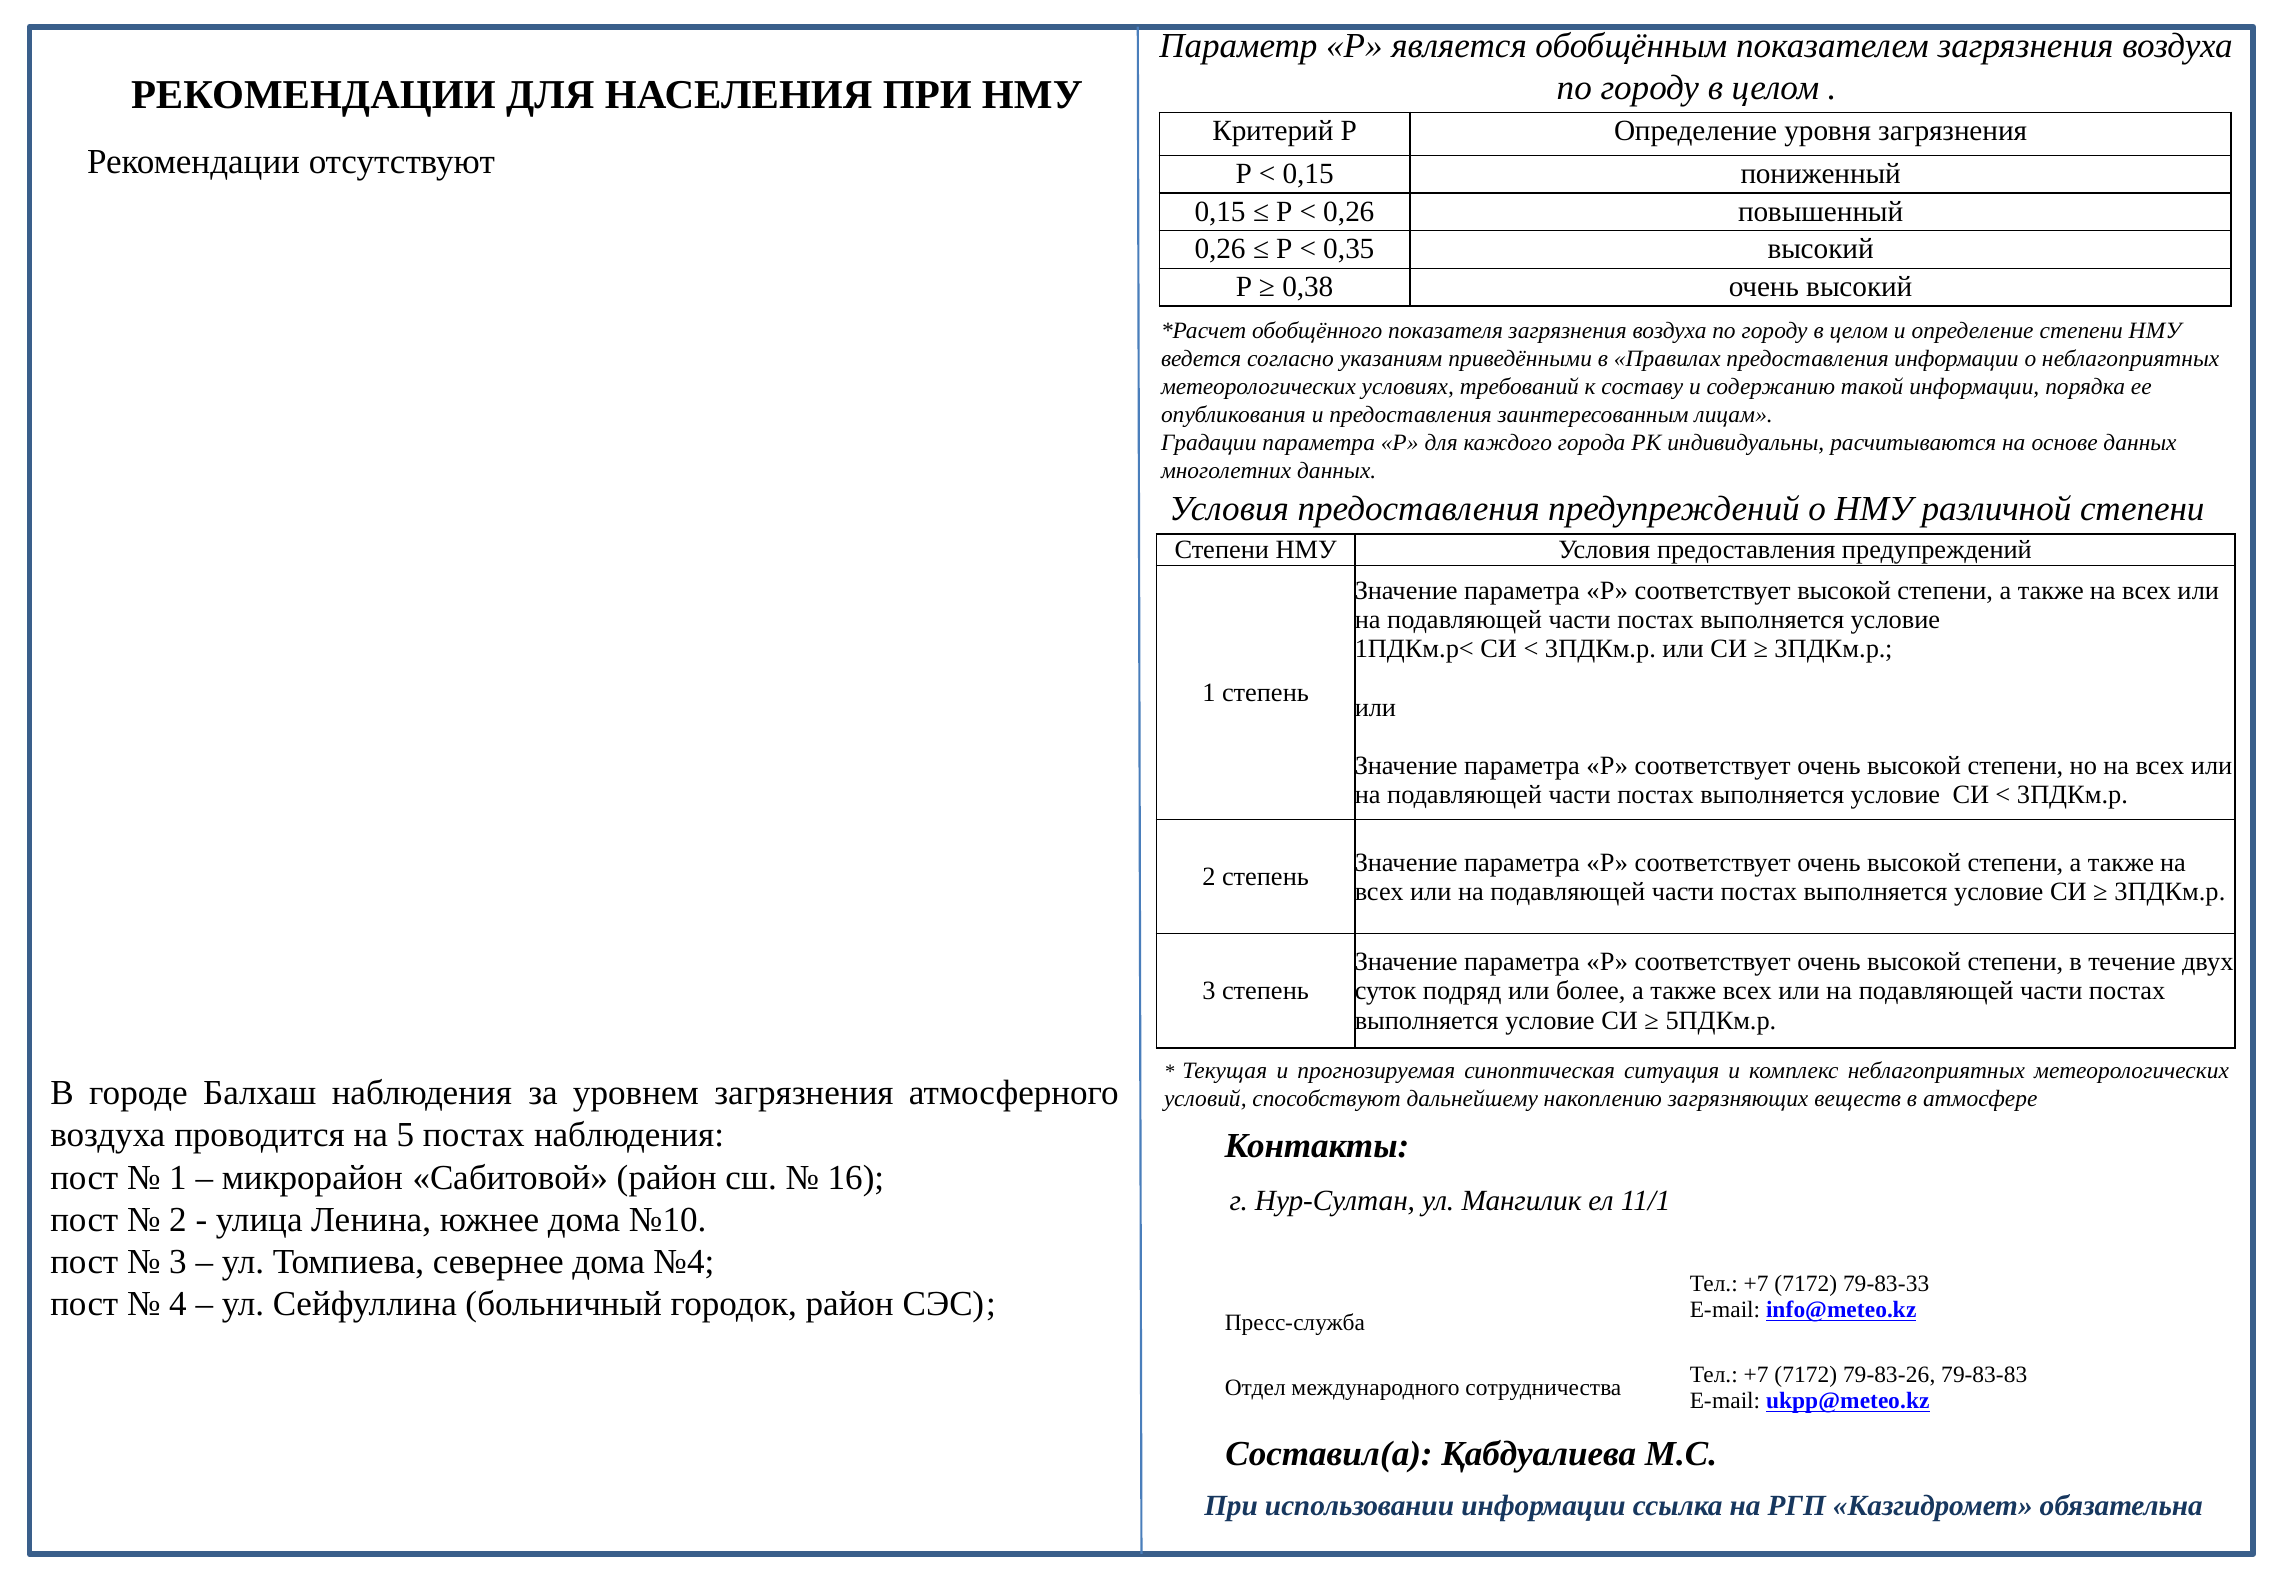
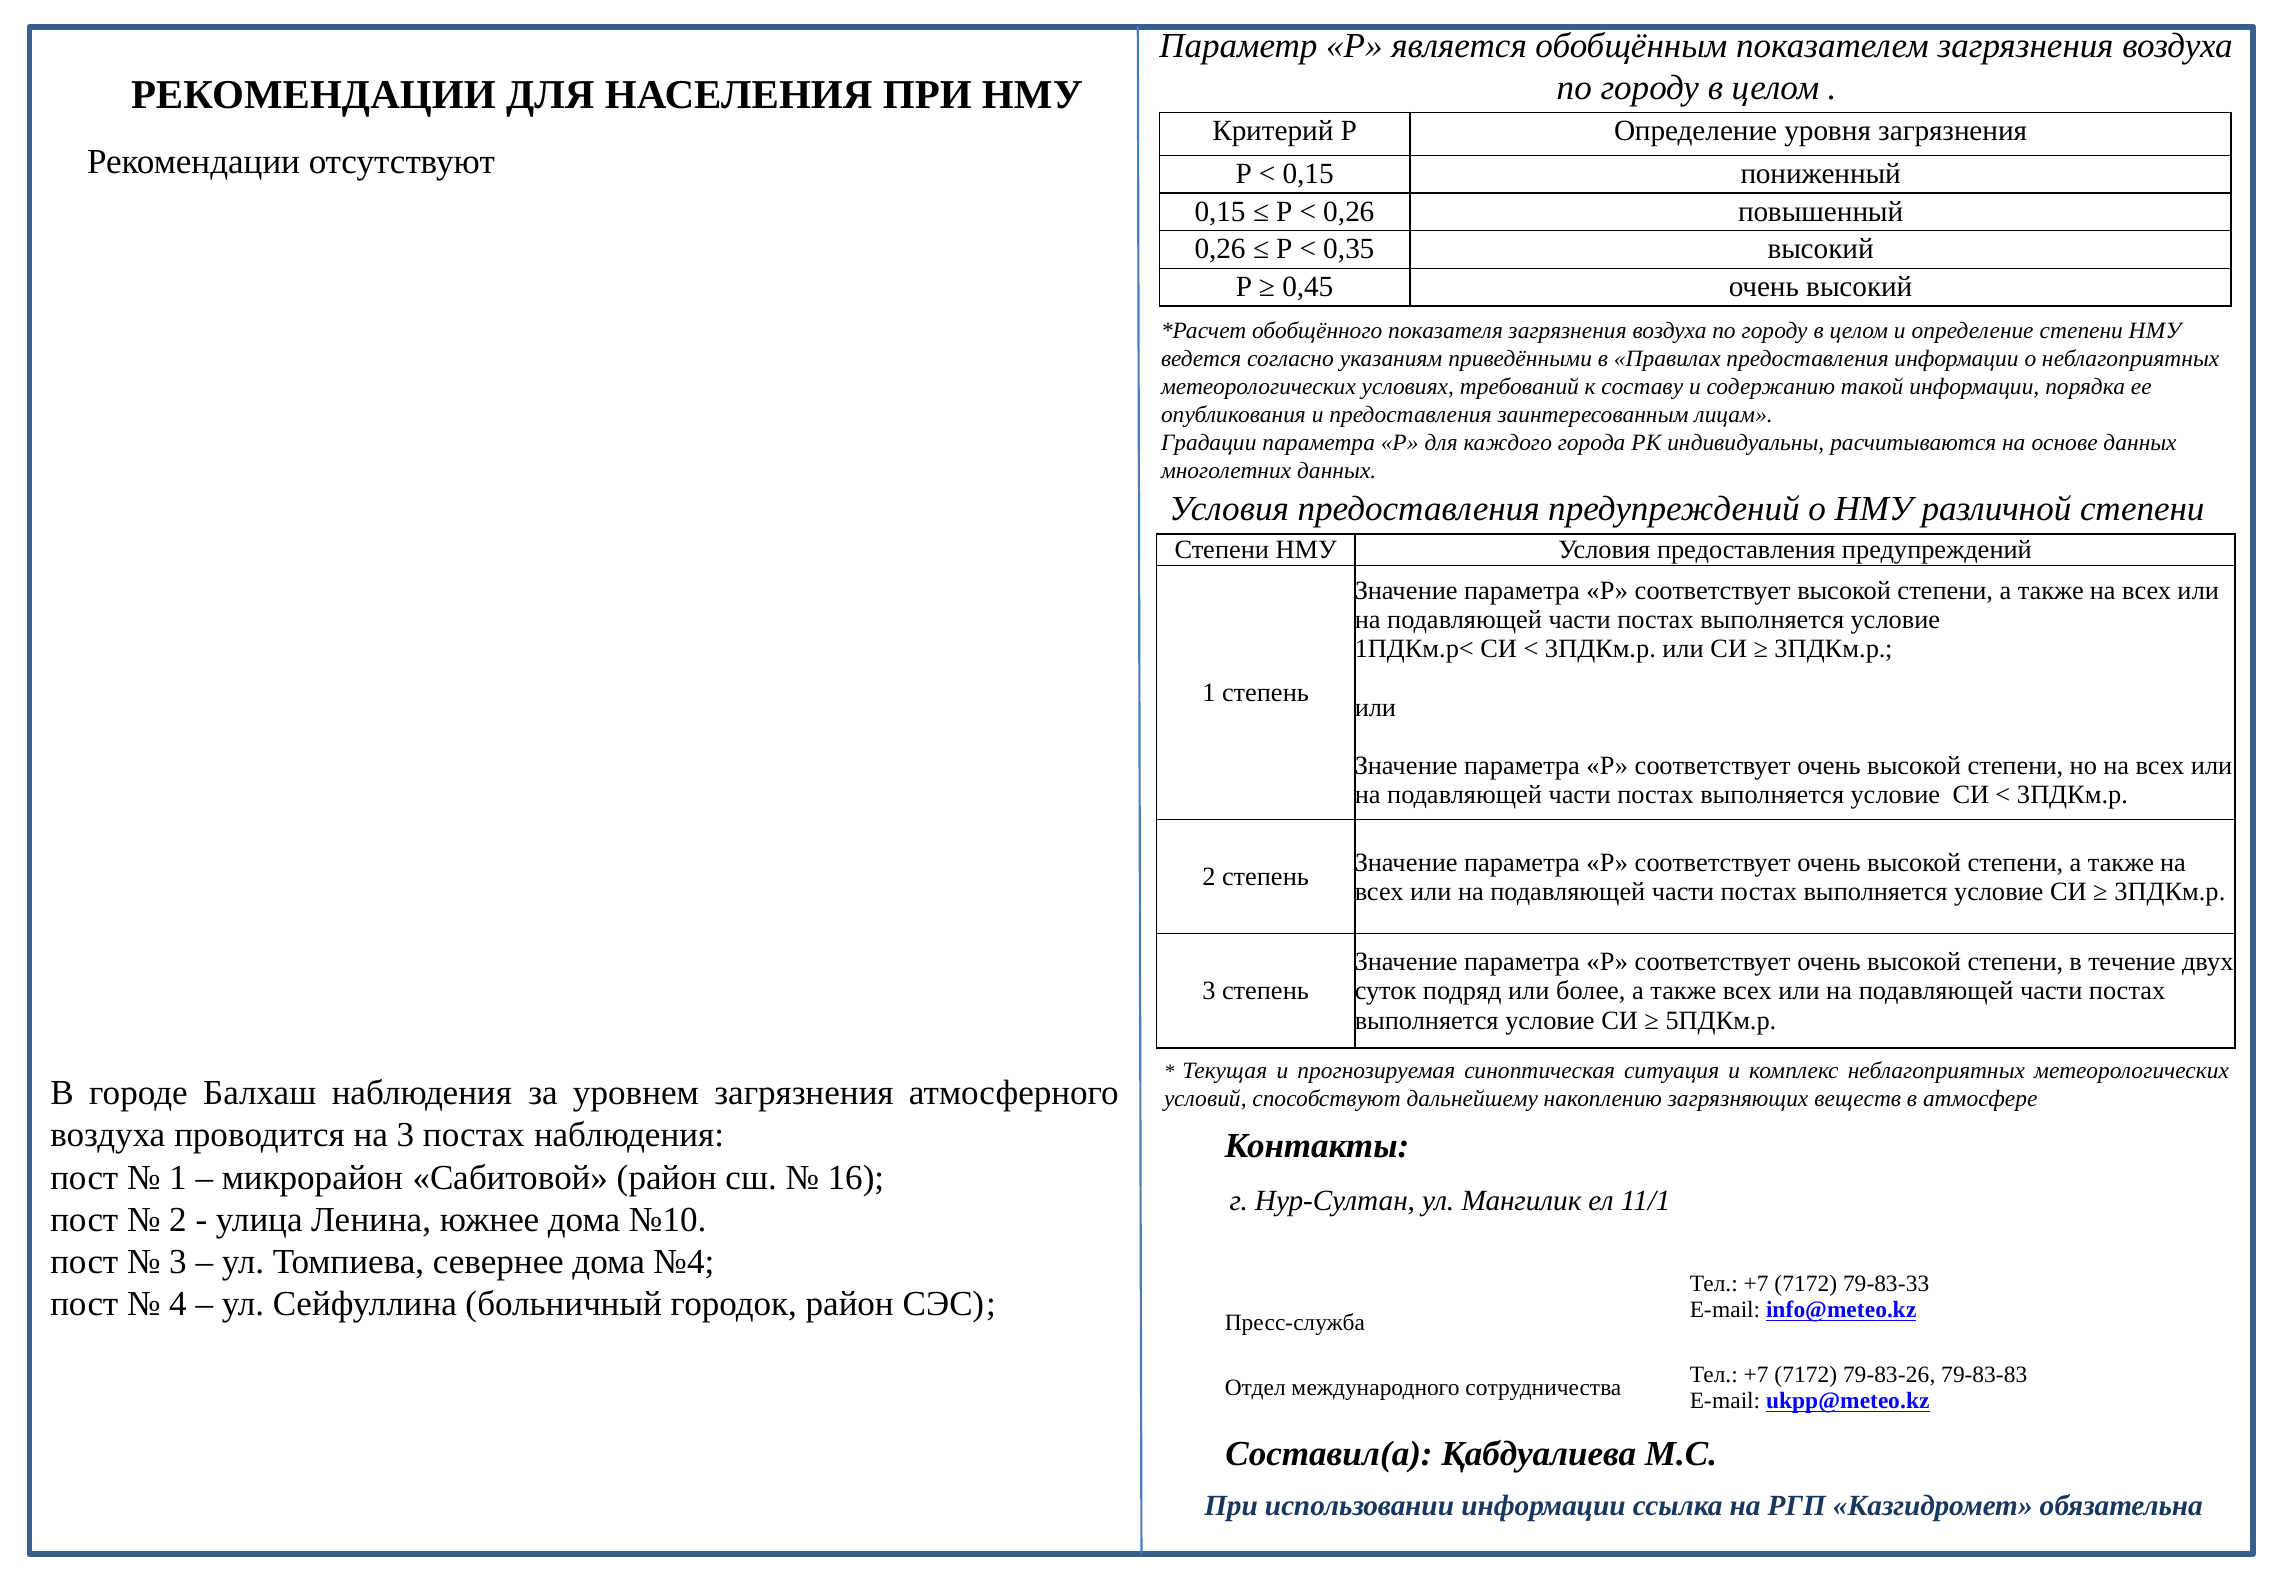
0,38: 0,38 -> 0,45
на 5: 5 -> 3
